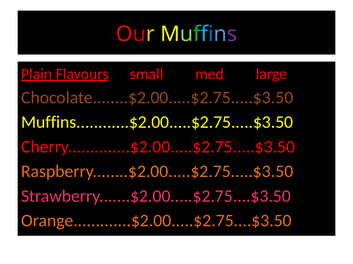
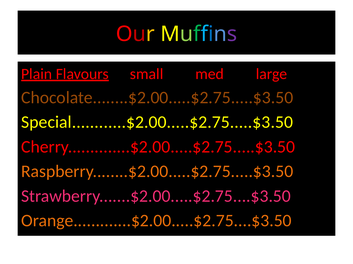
Muffins............$2.00.....$2.75.....$3.50: Muffins............$2.00.....$2.75.....$3.50 -> Special............$2.00.....$2.75.....$3.50
